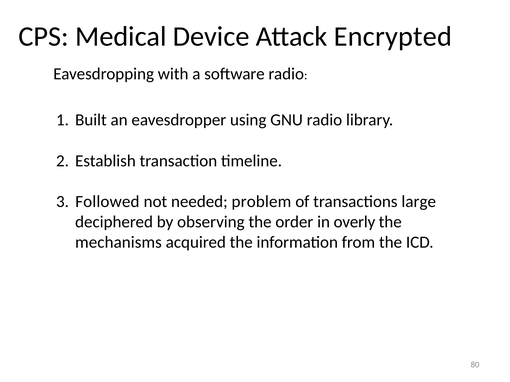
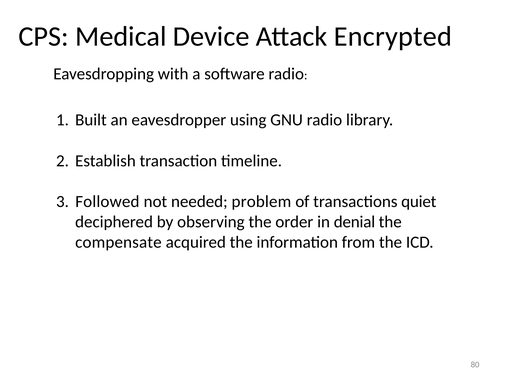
large: large -> quiet
overly: overly -> denial
mechanisms: mechanisms -> compensate
